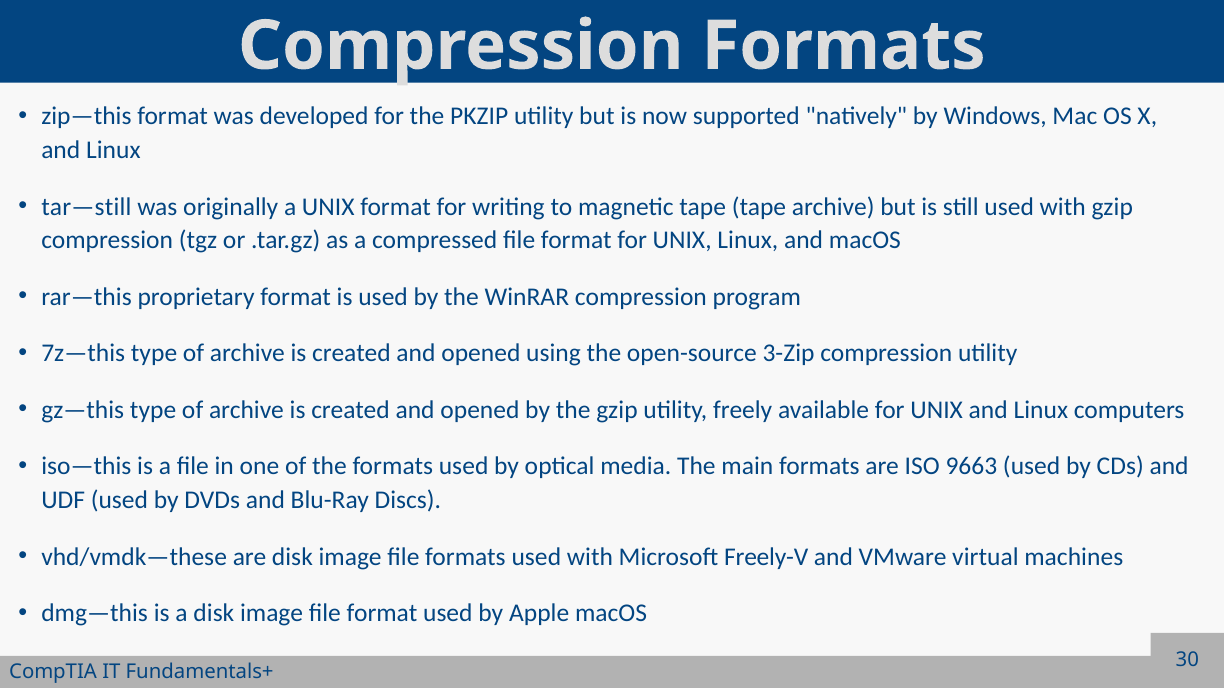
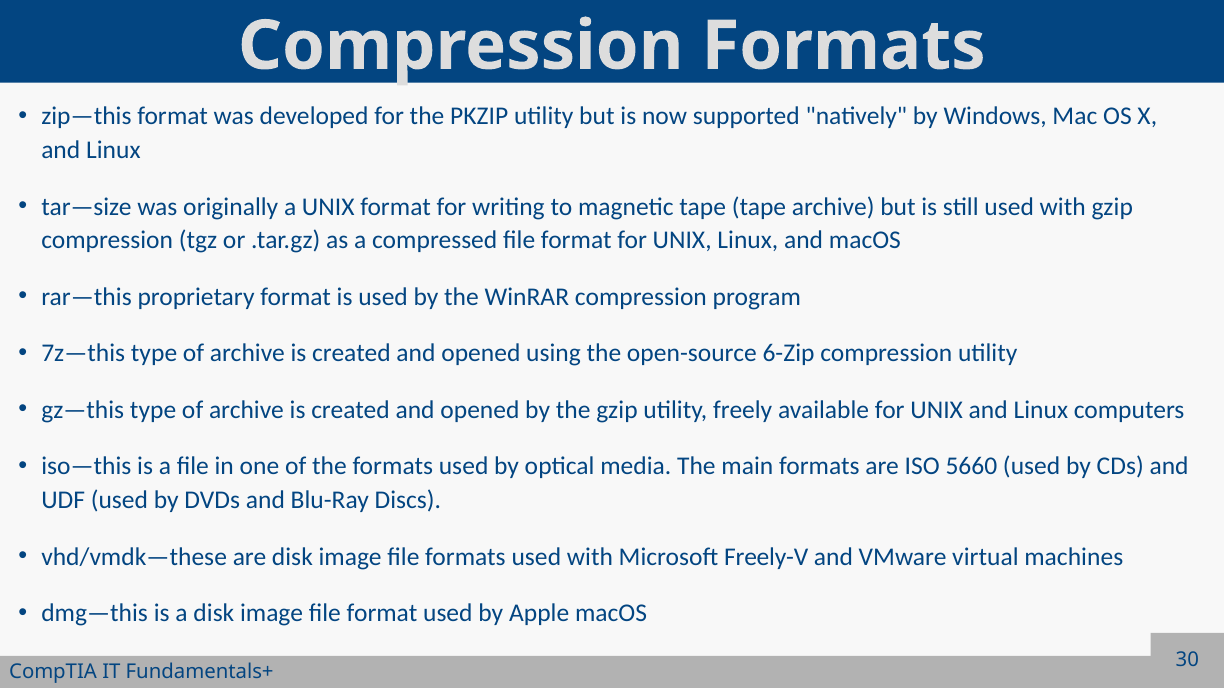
tar—still: tar—still -> tar—size
3-Zip: 3-Zip -> 6-Zip
9663: 9663 -> 5660
